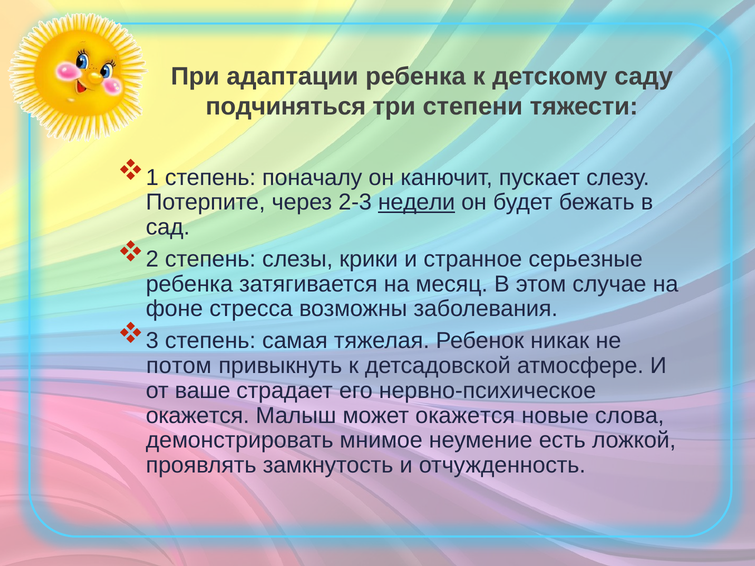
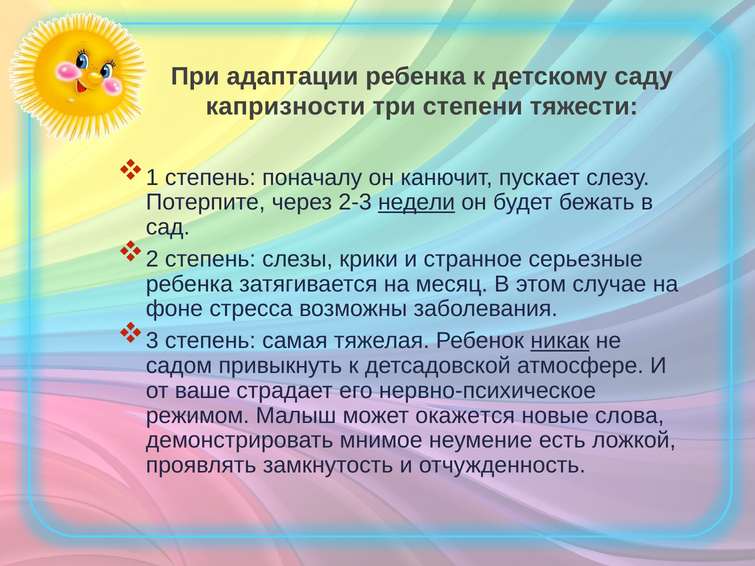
подчиняться: подчиняться -> капризности
никак underline: none -> present
потом: потом -> садом
окажется at (198, 416): окажется -> режимом
